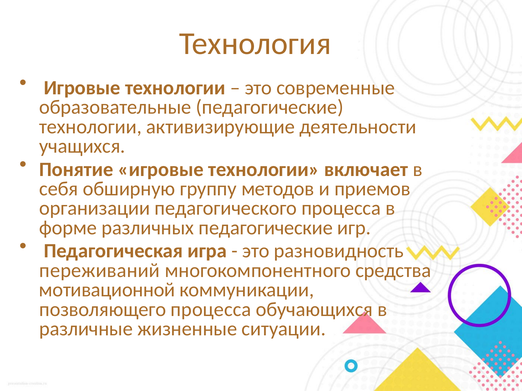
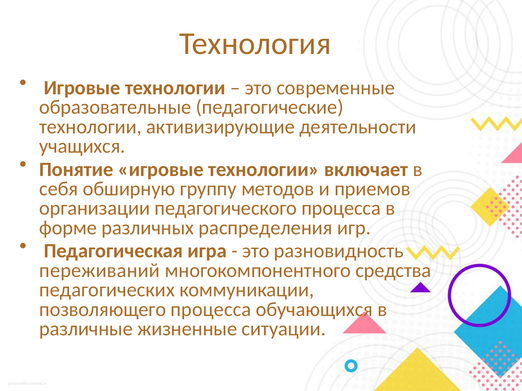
различных педагогические: педагогические -> распределения
мотивационной: мотивационной -> педагогических
